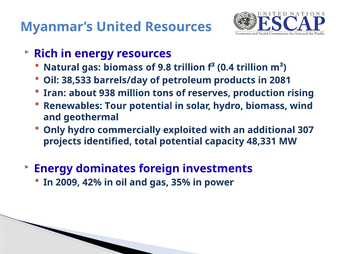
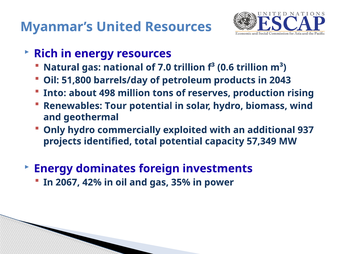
gas biomass: biomass -> national
9.8: 9.8 -> 7.0
0.4: 0.4 -> 0.6
38,533: 38,533 -> 51,800
2081: 2081 -> 2043
Iran: Iran -> Into
938: 938 -> 498
307: 307 -> 937
48,331: 48,331 -> 57,349
2009: 2009 -> 2067
